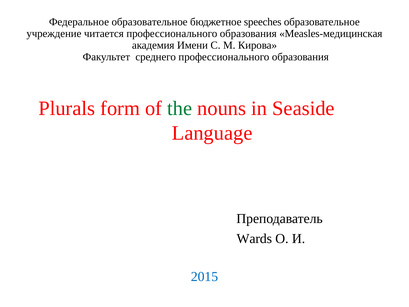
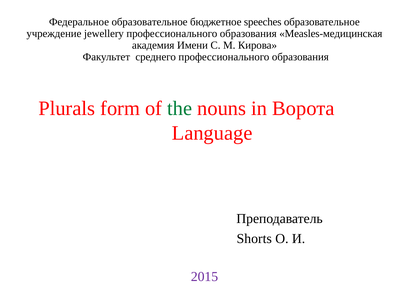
читается: читается -> jewellery
Seaside: Seaside -> Ворота
Wards: Wards -> Shorts
2015 colour: blue -> purple
